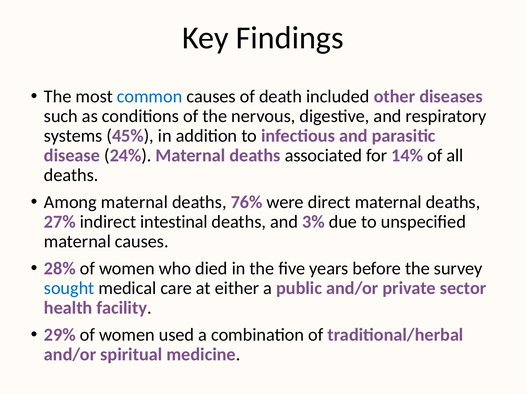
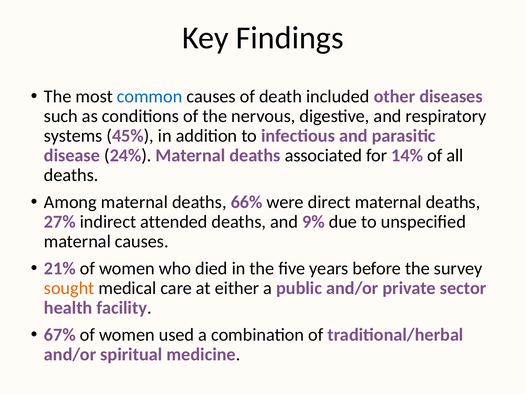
76%: 76% -> 66%
intestinal: intestinal -> attended
3%: 3% -> 9%
28%: 28% -> 21%
sought colour: blue -> orange
29%: 29% -> 67%
